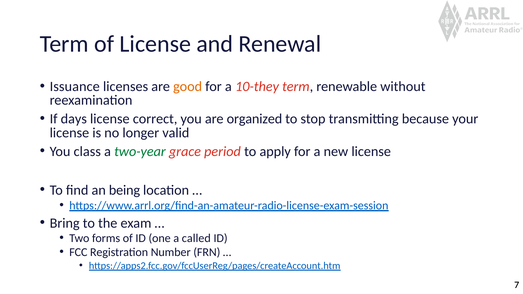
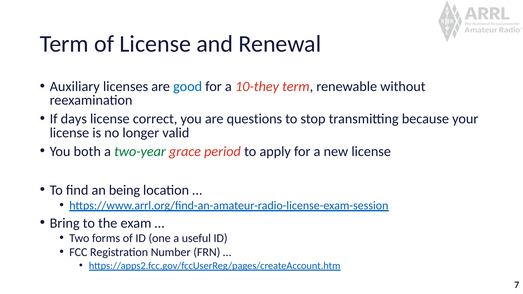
Issuance: Issuance -> Auxiliary
good colour: orange -> blue
organized: organized -> questions
class: class -> both
called: called -> useful
